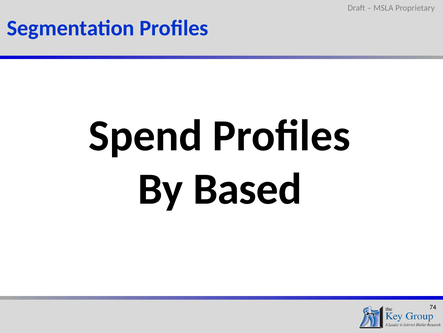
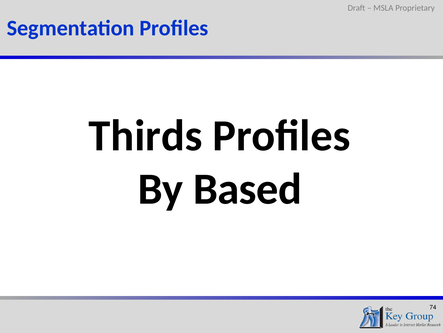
Spend: Spend -> Thirds
